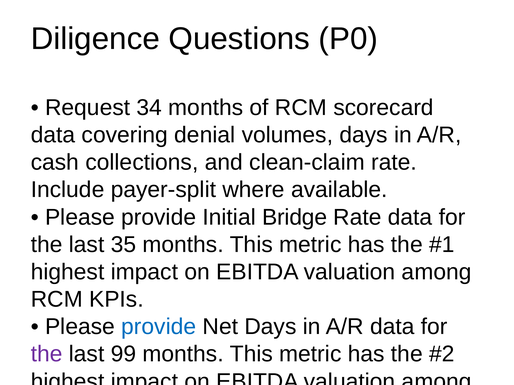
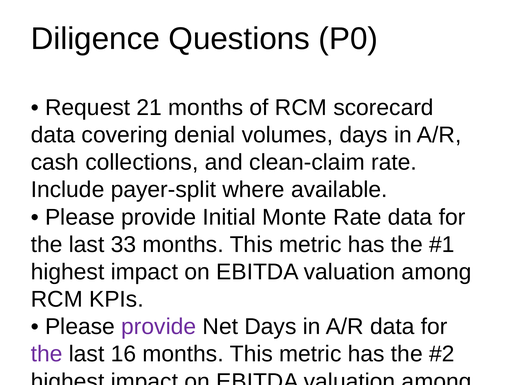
34: 34 -> 21
Bridge: Bridge -> Monte
35: 35 -> 33
provide at (159, 327) colour: blue -> purple
99: 99 -> 16
